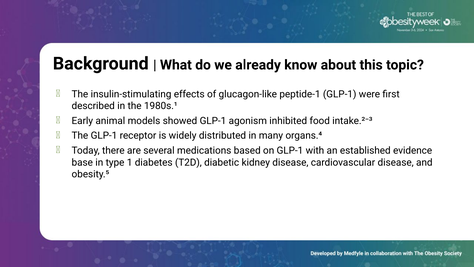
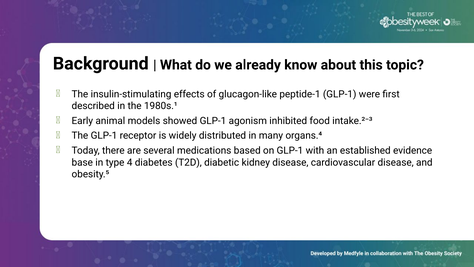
1: 1 -> 4
